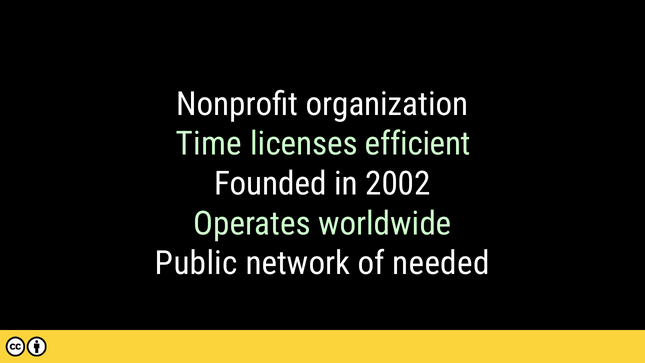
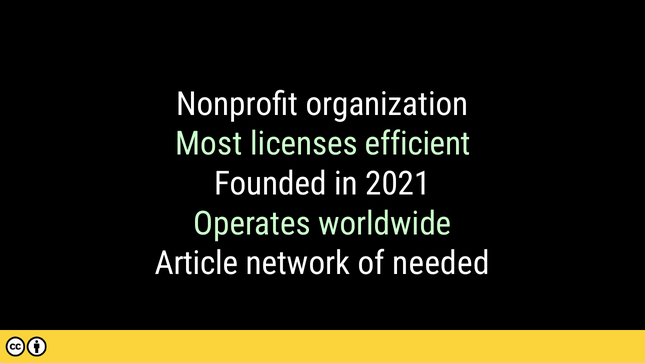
Time: Time -> Most
2002: 2002 -> 2021
Public: Public -> Article
